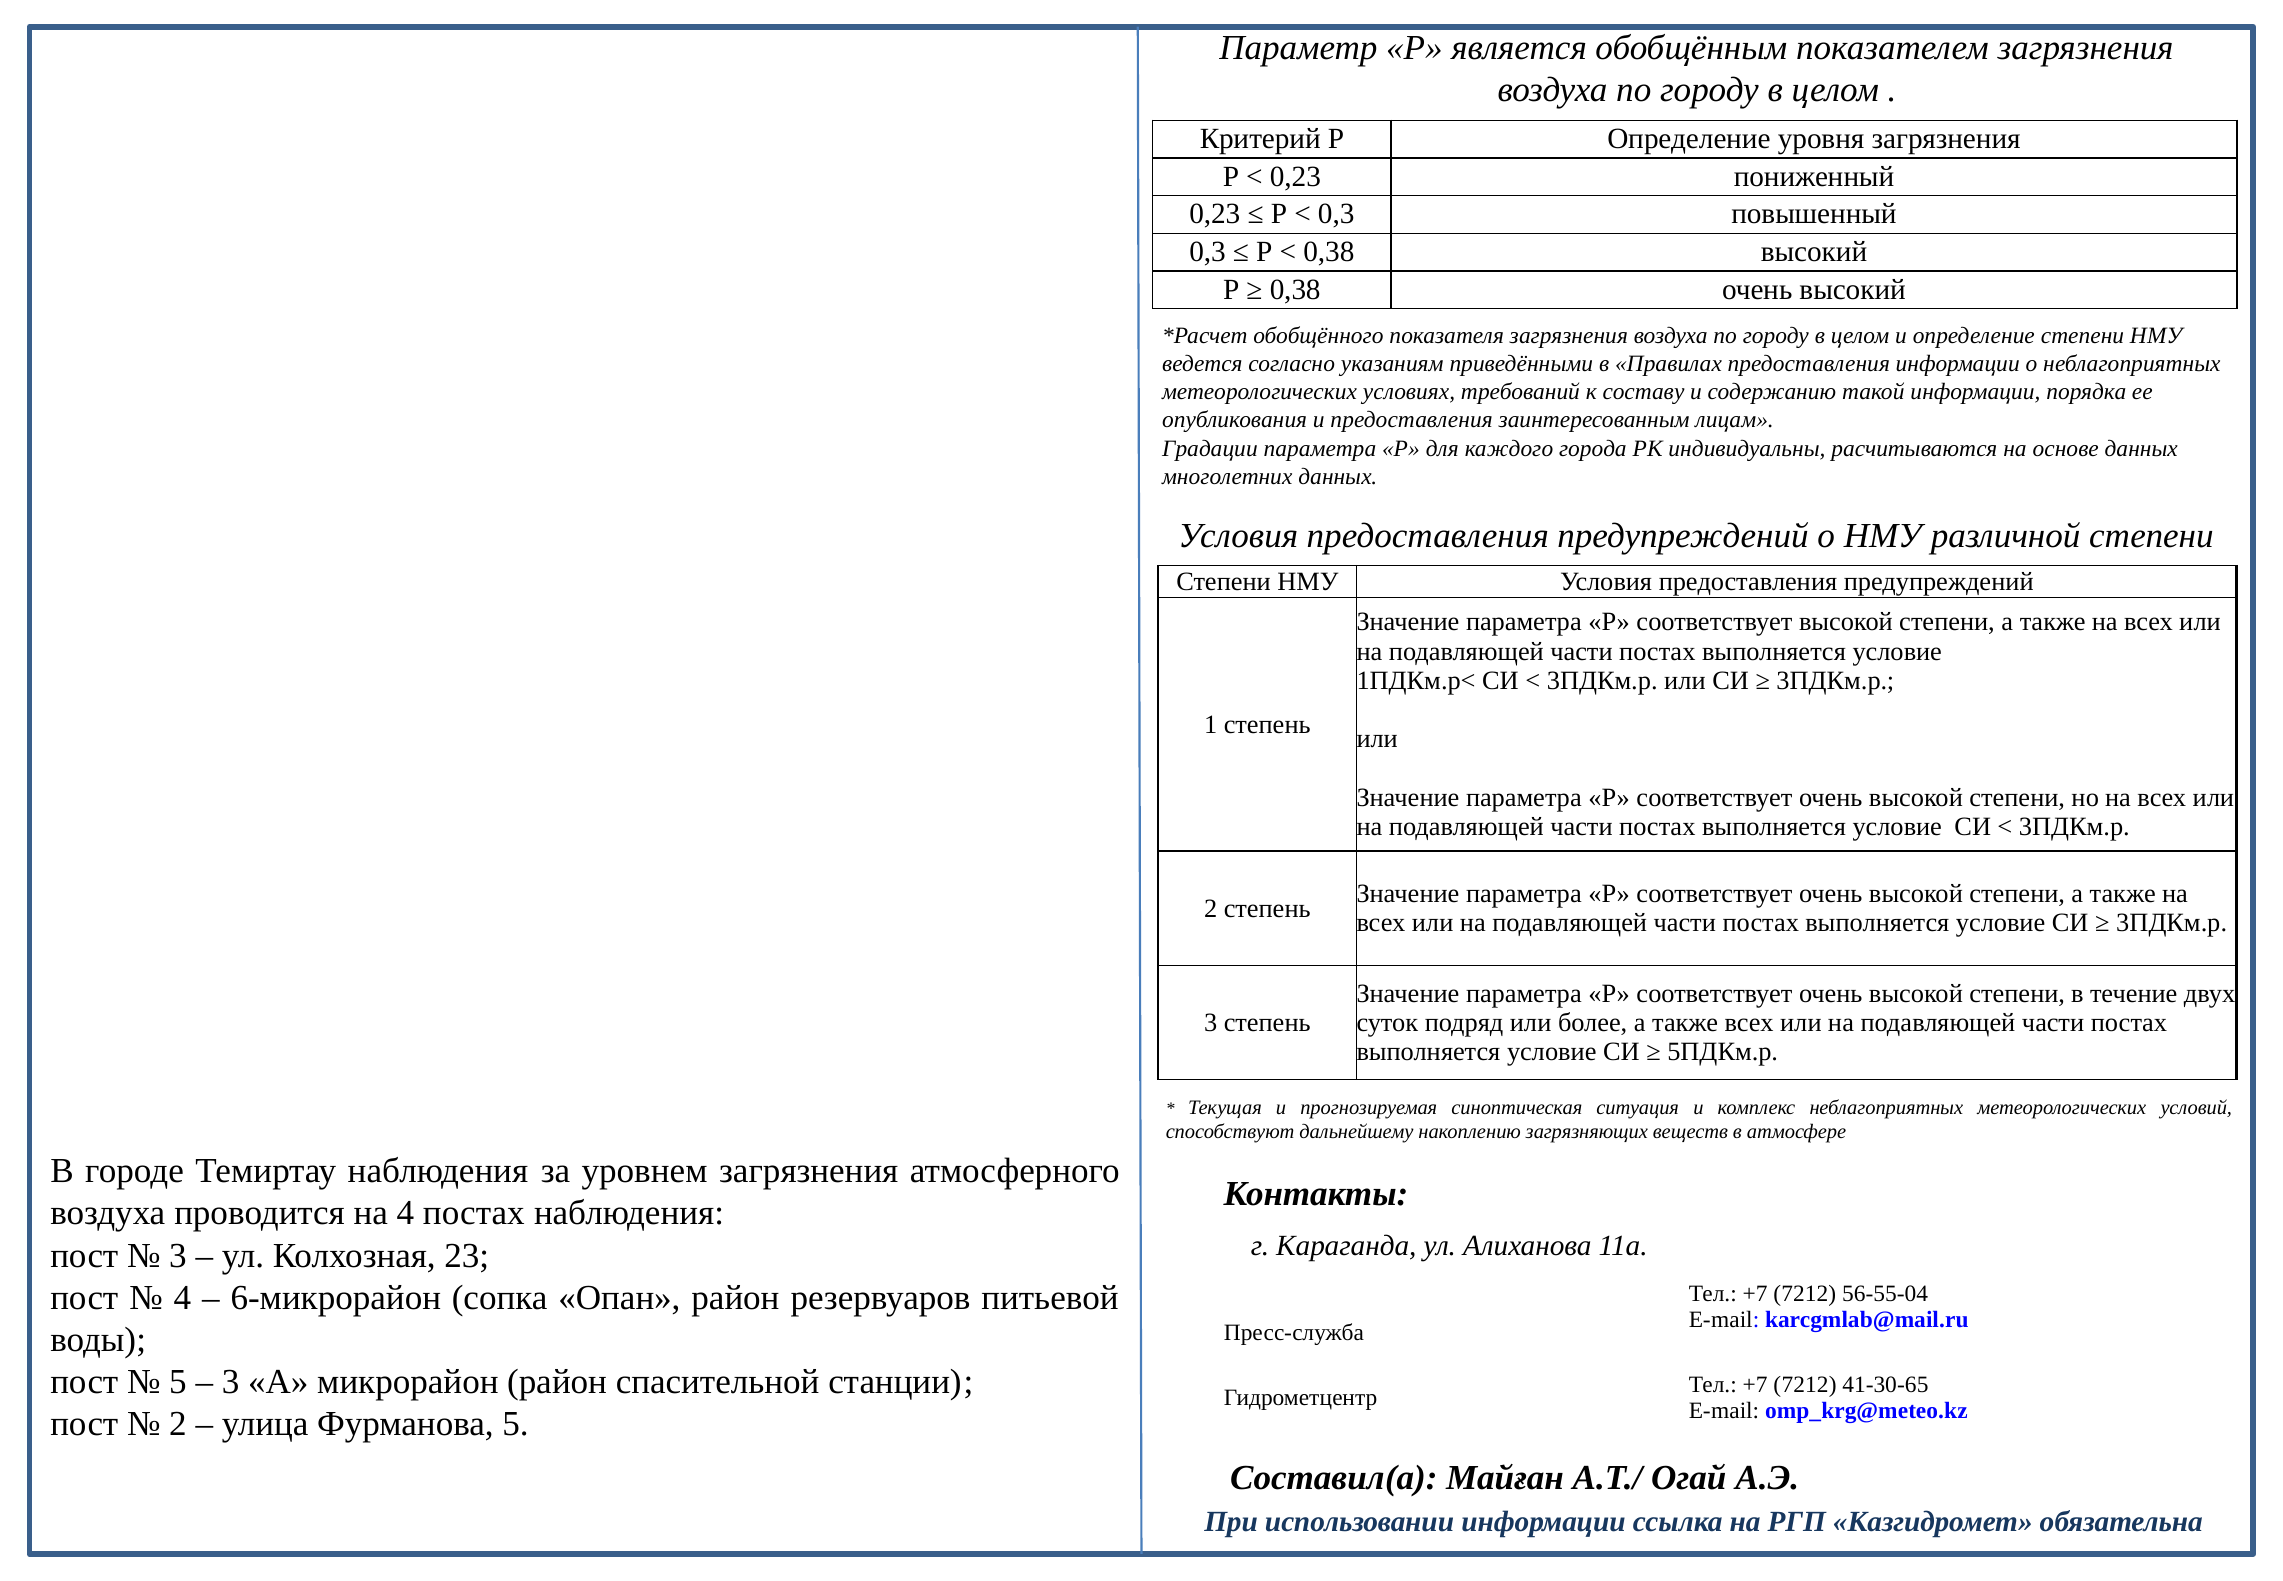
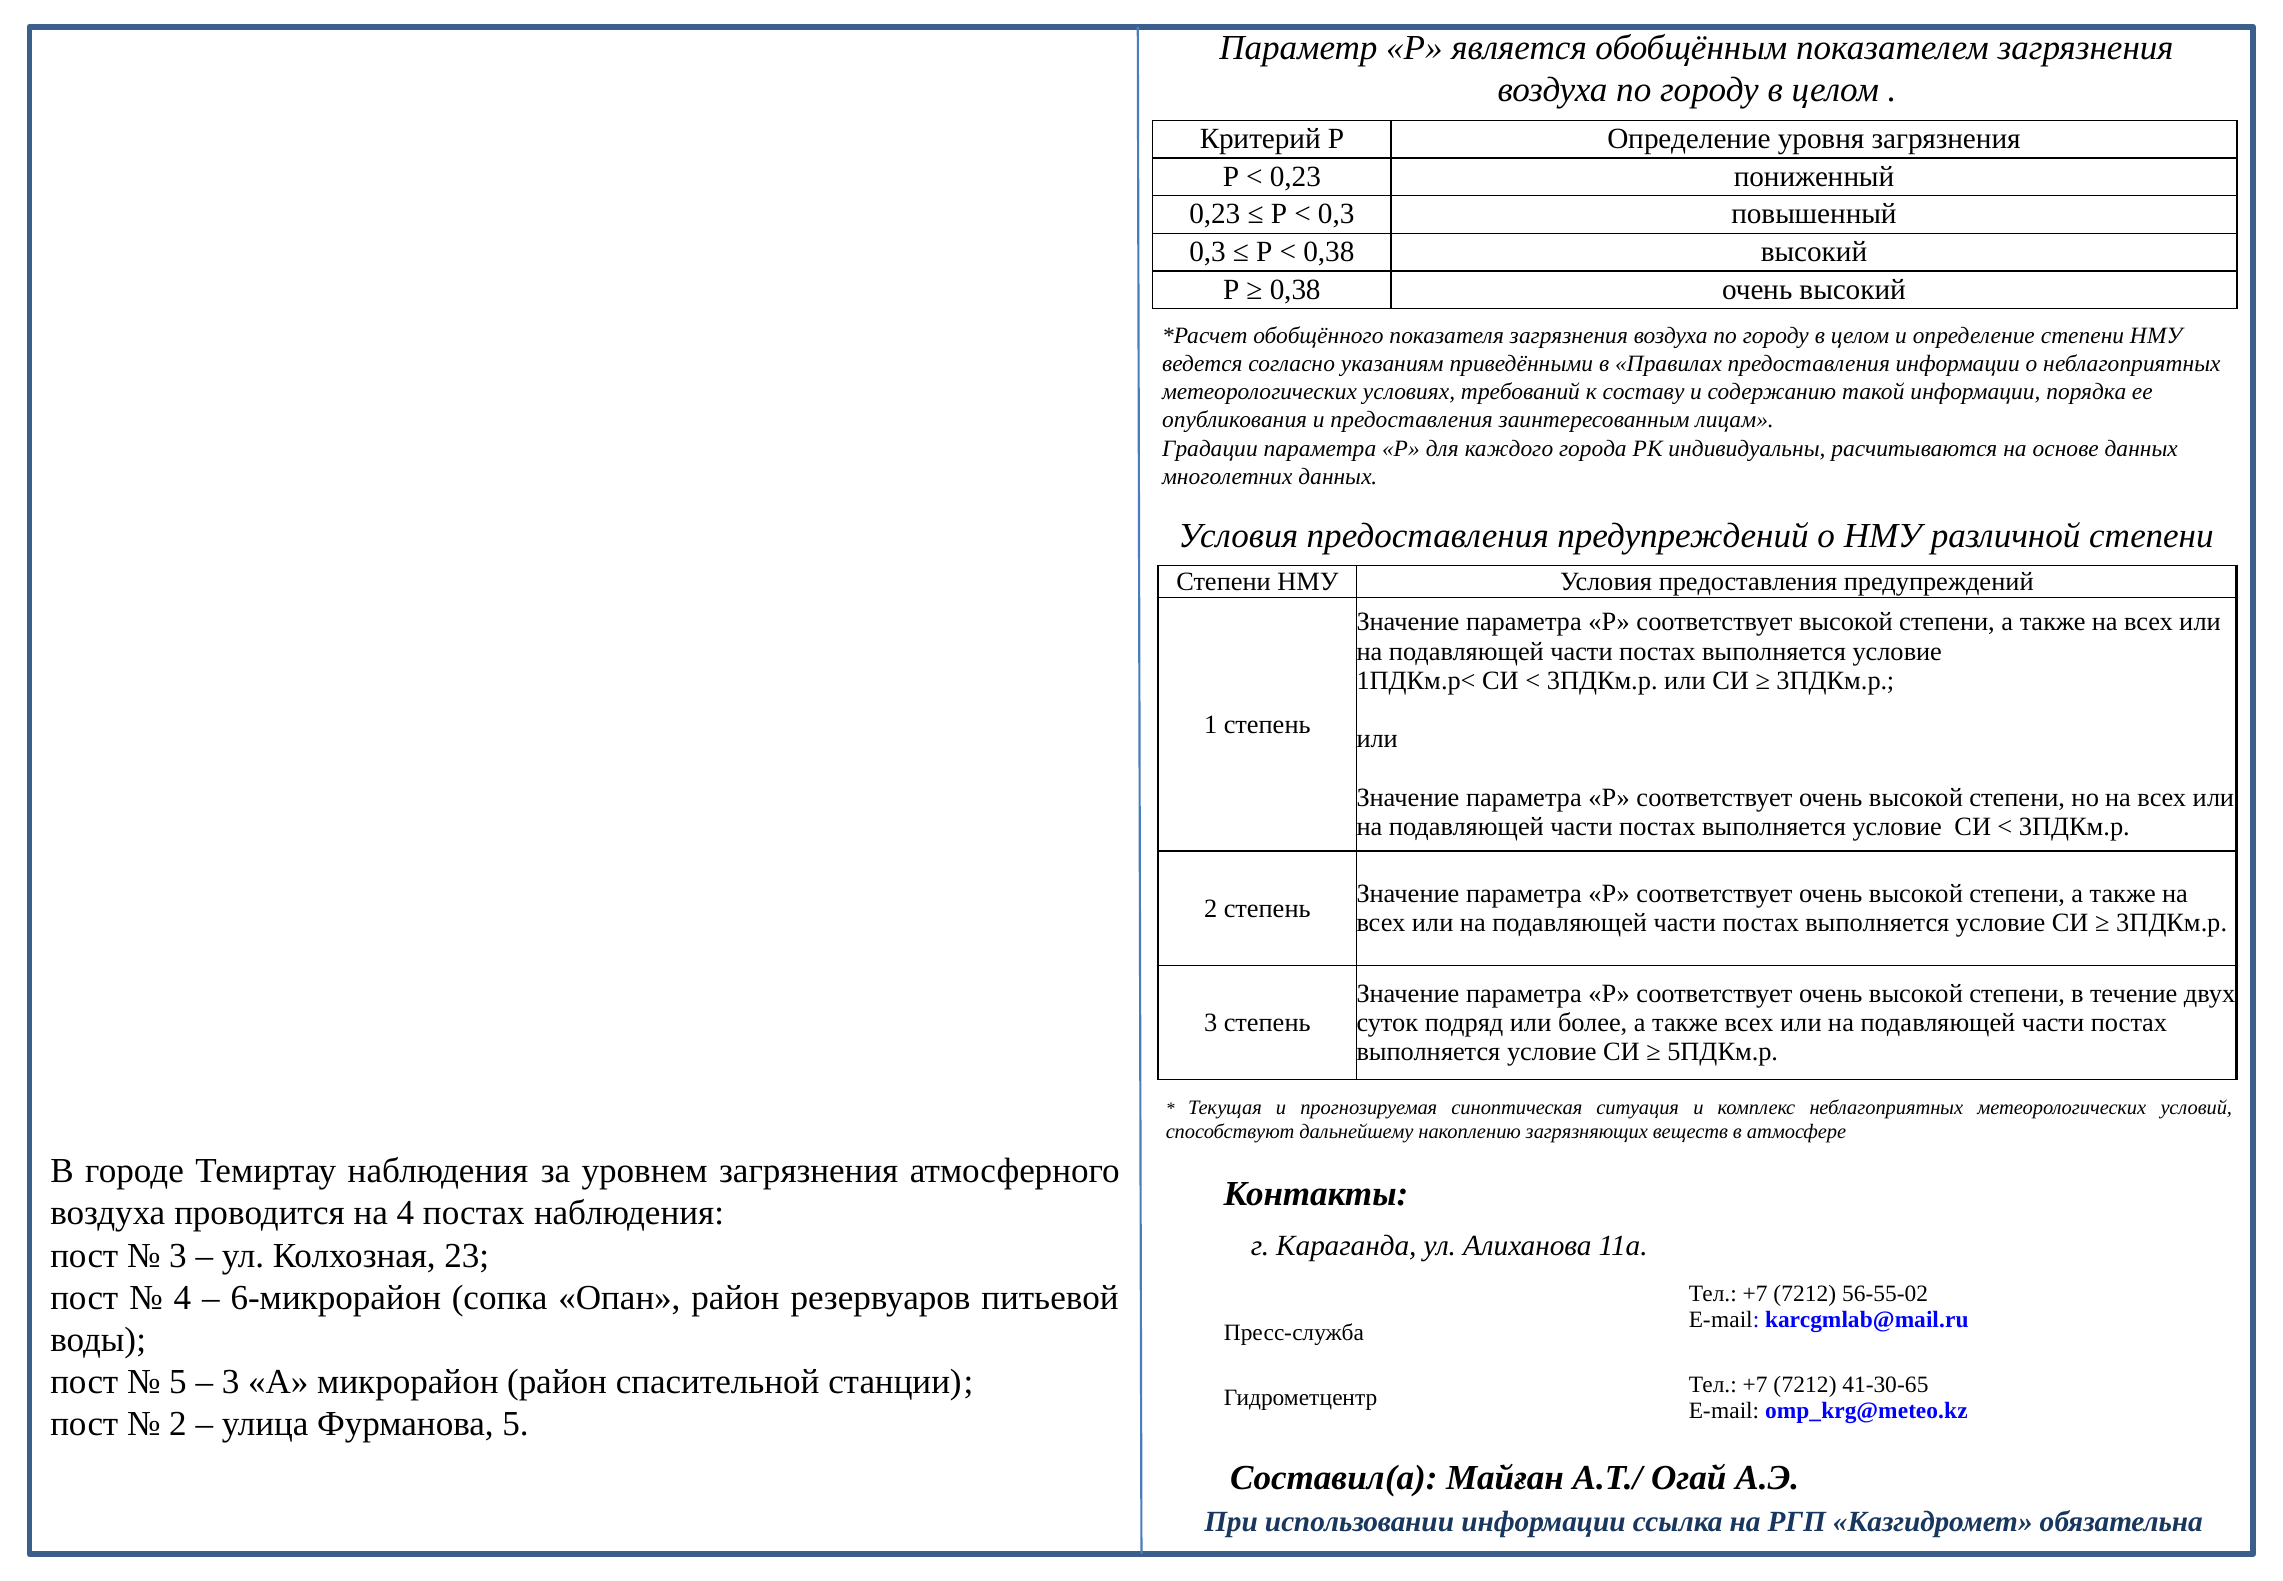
56-55-04: 56-55-04 -> 56-55-02
